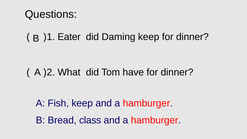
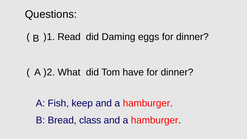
Eater: Eater -> Read
Daming keep: keep -> eggs
